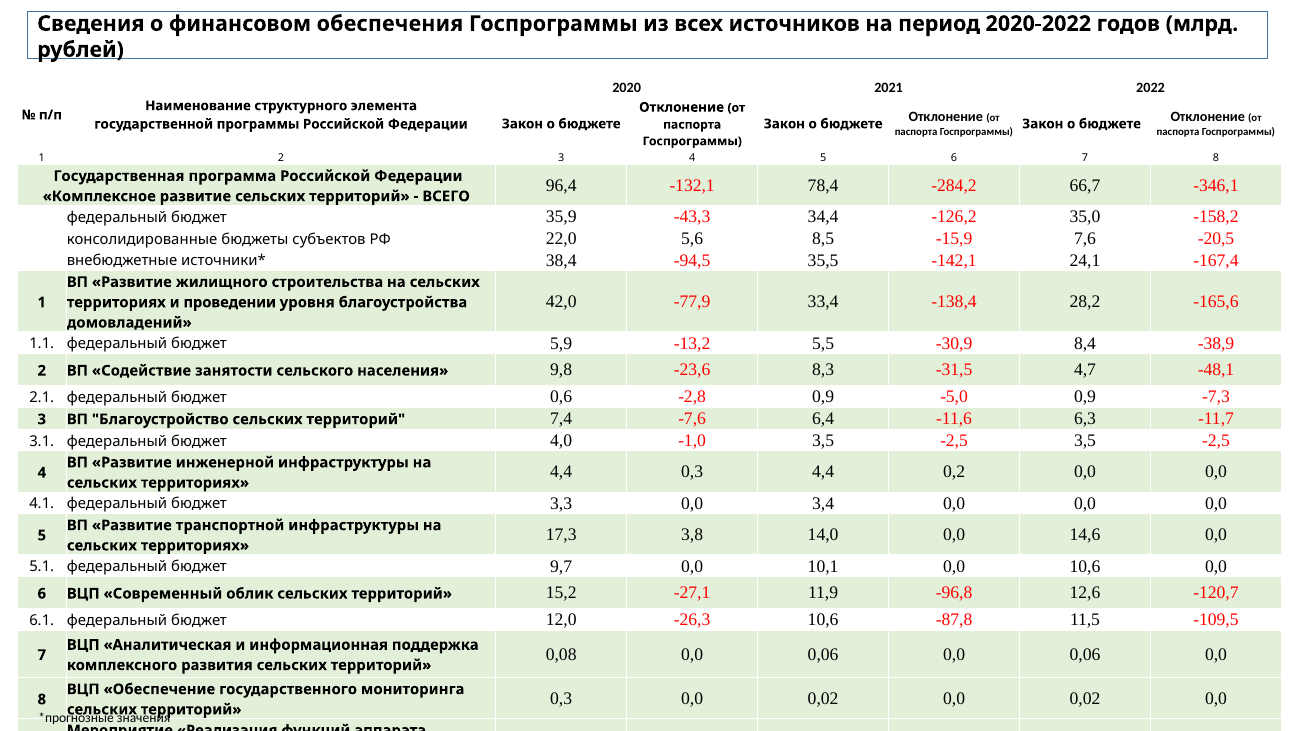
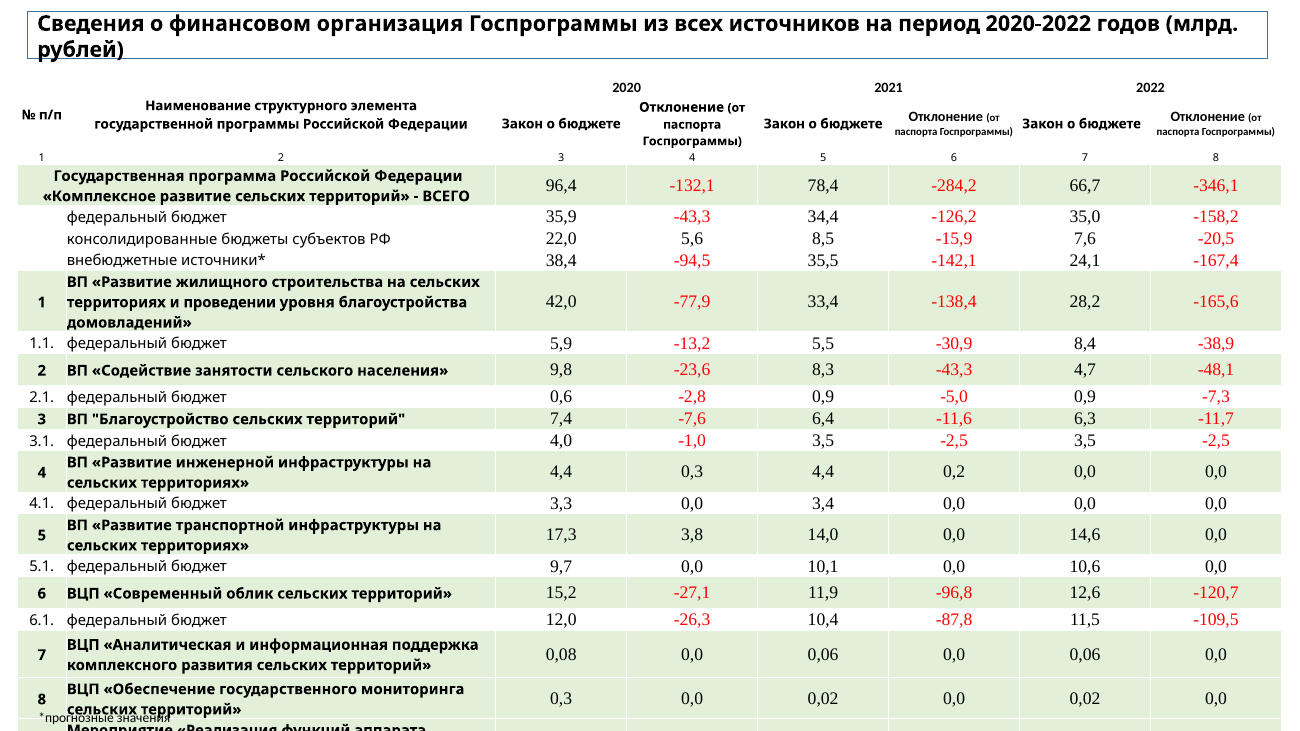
обеспечения: обеспечения -> организация
8,3 -31,5: -31,5 -> -43,3
-26,3 10,6: 10,6 -> 10,4
